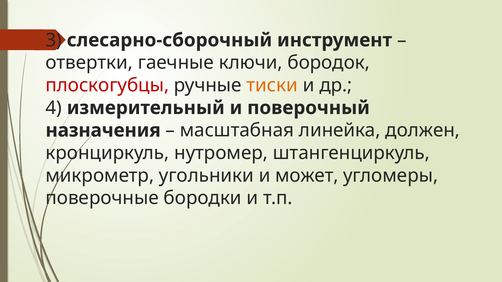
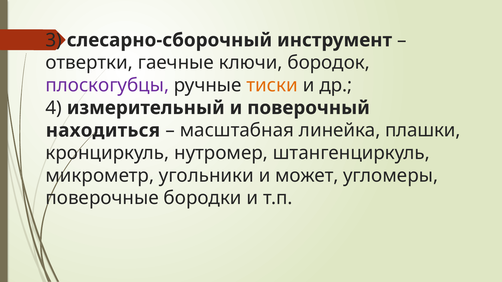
плоскогубцы colour: red -> purple
назначения: назначения -> находиться
должен: должен -> плашки
